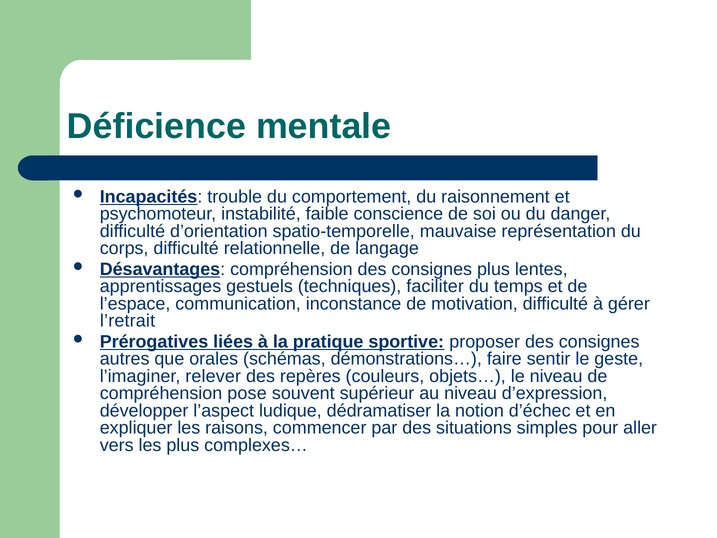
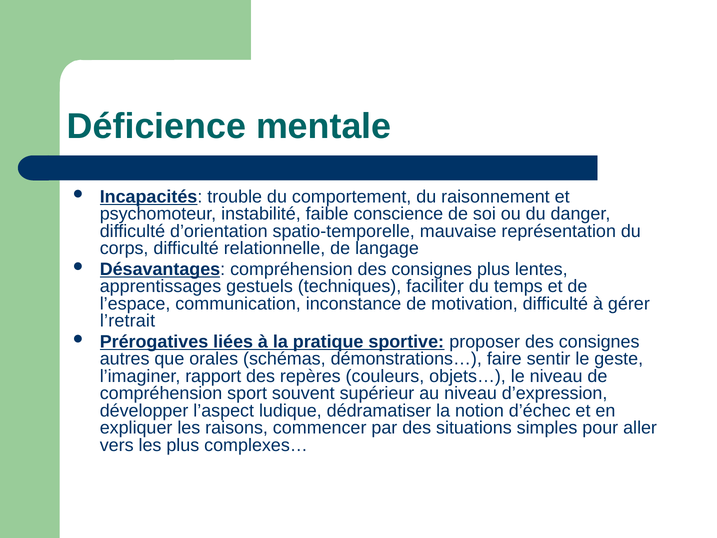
relever: relever -> rapport
pose: pose -> sport
